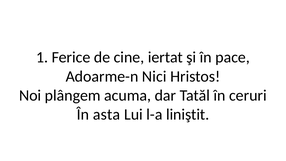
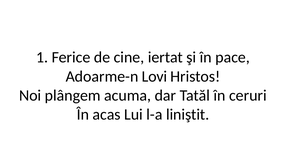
Nici: Nici -> Lovi
asta: asta -> acas
